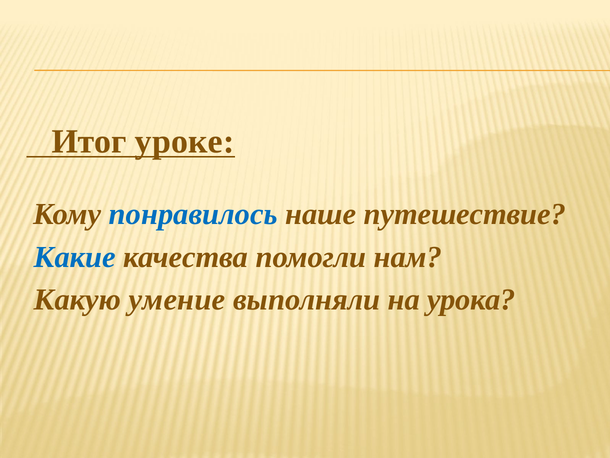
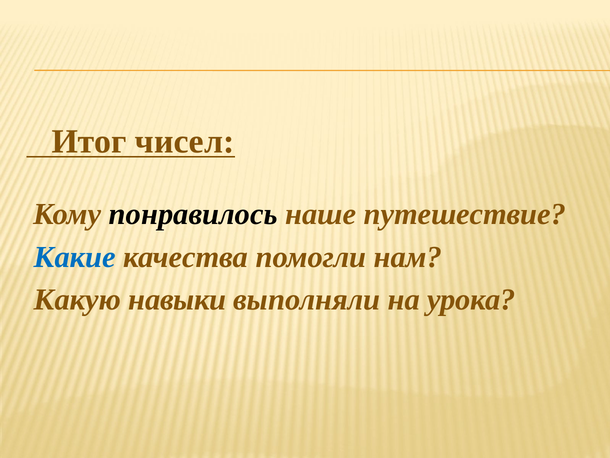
уроке: уроке -> чисел
понравилось colour: blue -> black
умение: умение -> навыки
